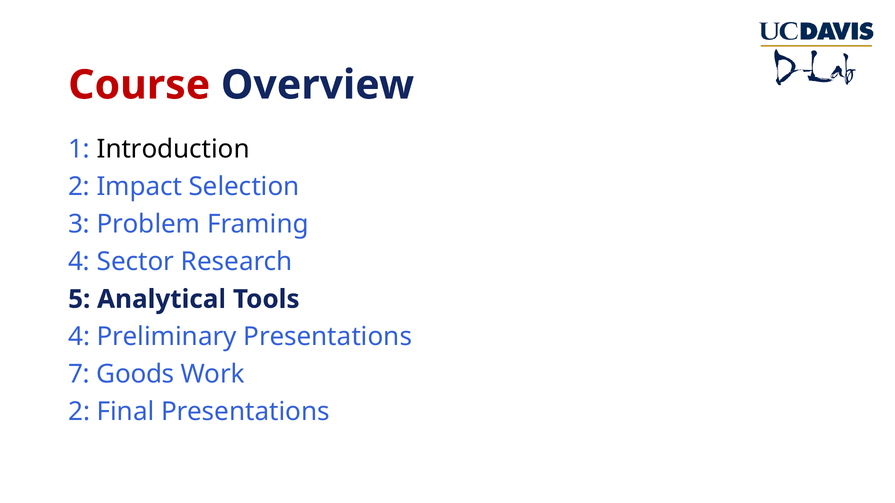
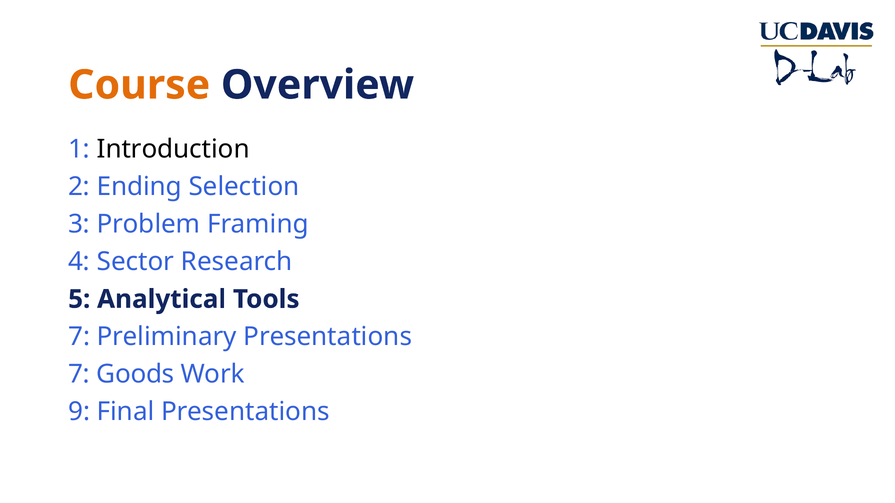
Course colour: red -> orange
Impact: Impact -> Ending
4 at (79, 337): 4 -> 7
2 at (79, 412): 2 -> 9
